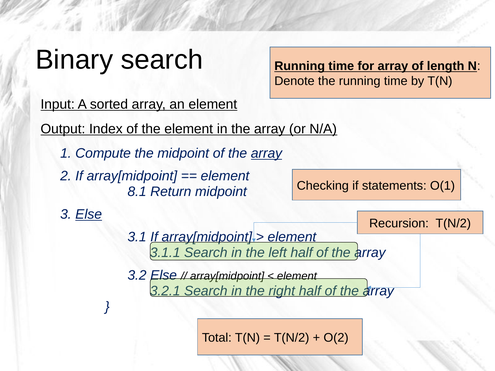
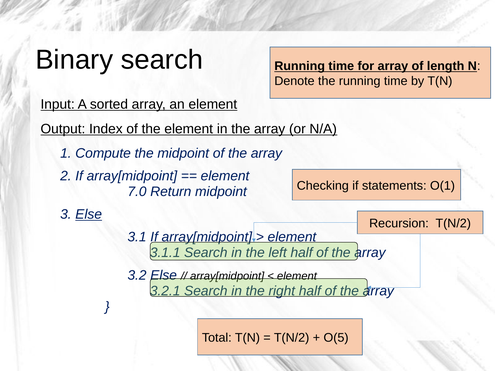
array at (266, 153) underline: present -> none
8.1: 8.1 -> 7.0
O(2: O(2 -> O(5
